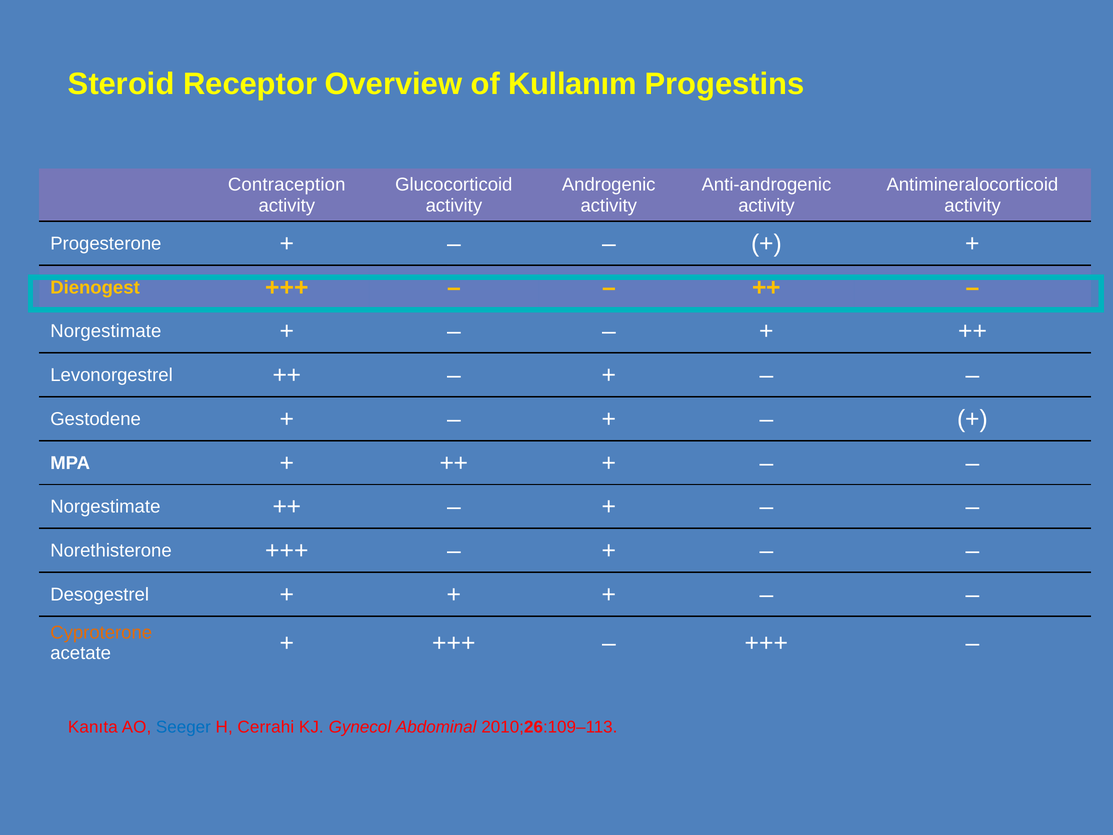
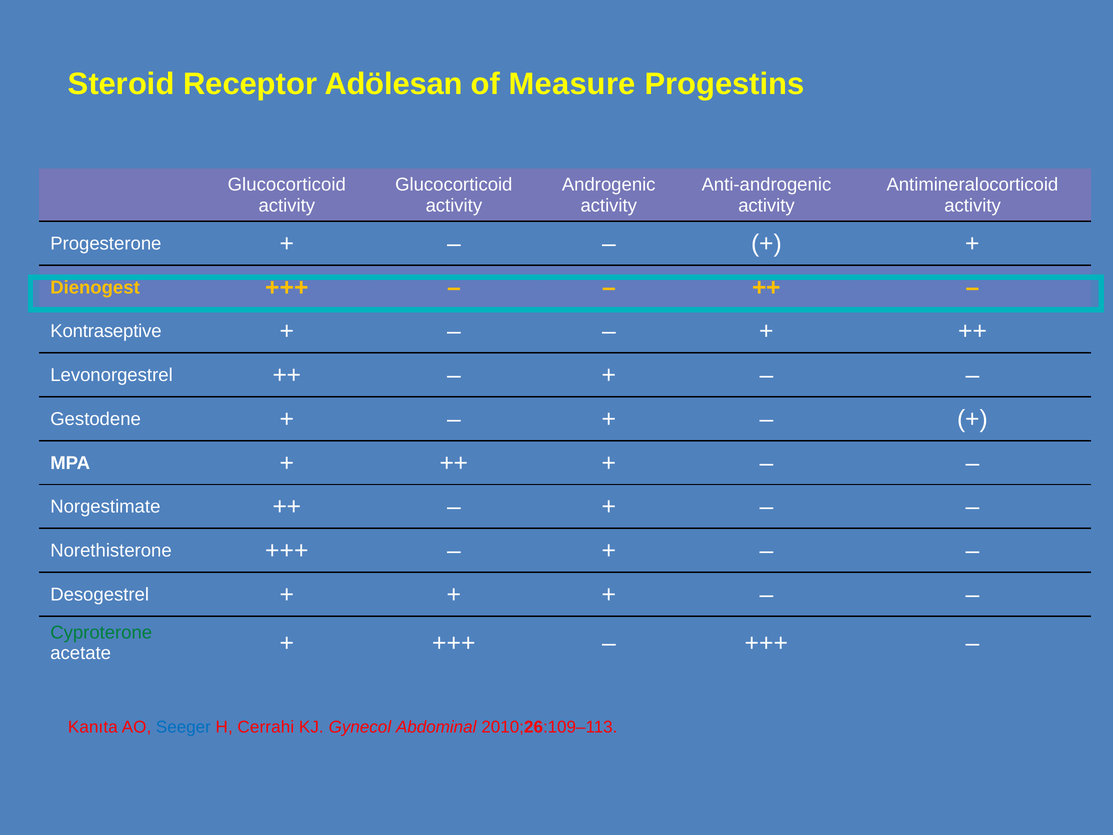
Overview: Overview -> Adölesan
Kullanım: Kullanım -> Measure
Contraception at (287, 185): Contraception -> Glucocorticoid
Norgestimate at (106, 331): Norgestimate -> Kontraseptive
Cyproterone colour: orange -> green
